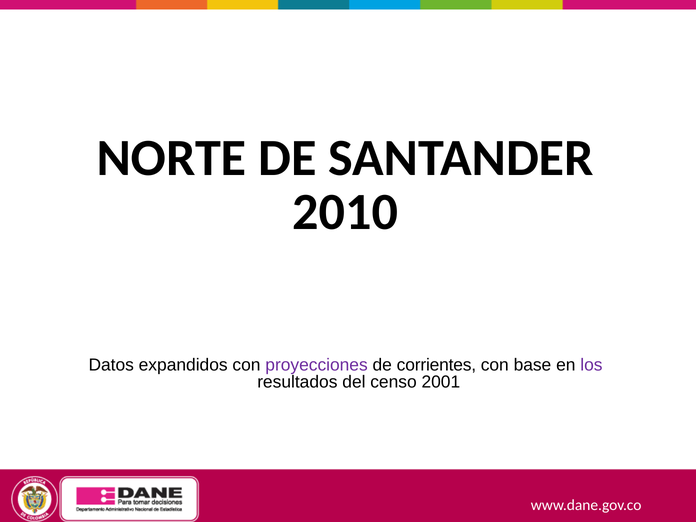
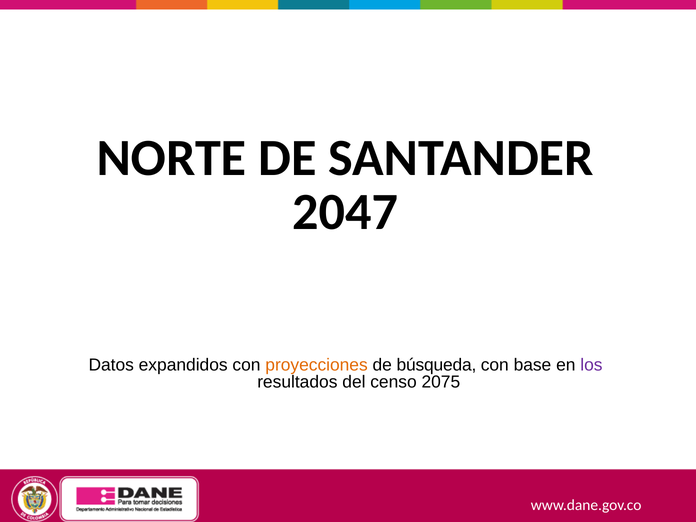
2010: 2010 -> 2047
proyecciones colour: purple -> orange
corrientes: corrientes -> búsqueda
2001: 2001 -> 2075
